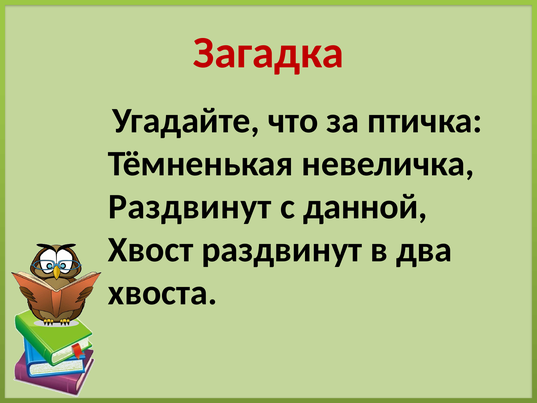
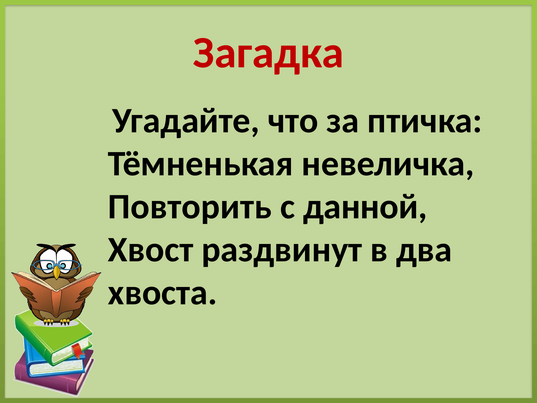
Раздвинут at (190, 207): Раздвинут -> Повторить
